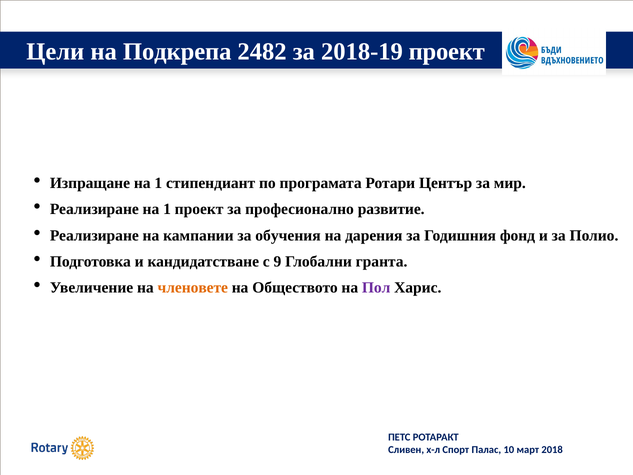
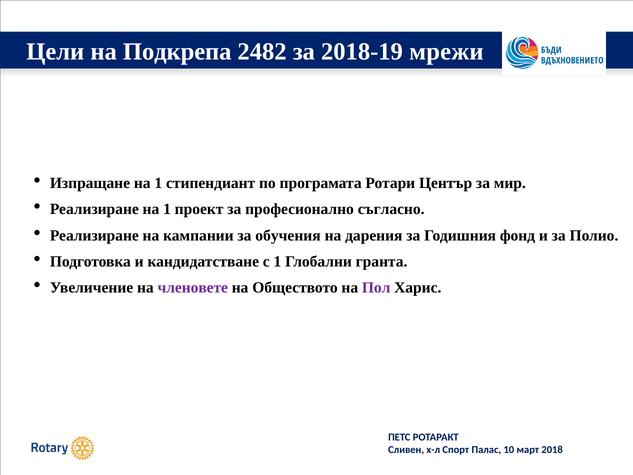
2018-19 проект: проект -> мрежи
развитие: развитие -> съгласно
с 9: 9 -> 1
членовете colour: orange -> purple
